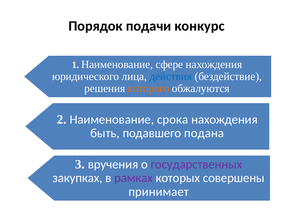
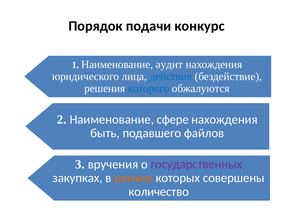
сфере: сфере -> аудит
которого colour: orange -> blue
срока: срока -> сфере
подана: подана -> файлов
рамках colour: purple -> orange
принимает: принимает -> количество
